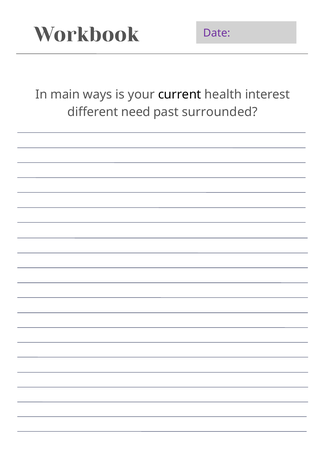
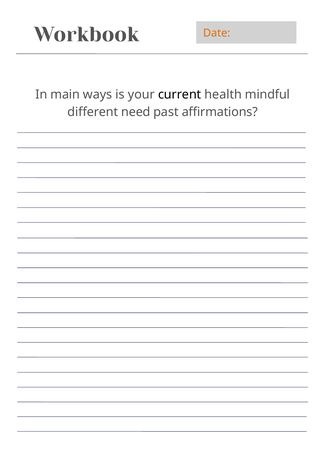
Date colour: purple -> orange
interest: interest -> mindful
surrounded: surrounded -> affirmations
